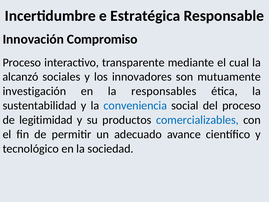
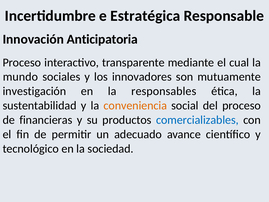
Compromiso: Compromiso -> Anticipatoria
alcanzó: alcanzó -> mundo
conveniencia colour: blue -> orange
legitimidad: legitimidad -> financieras
